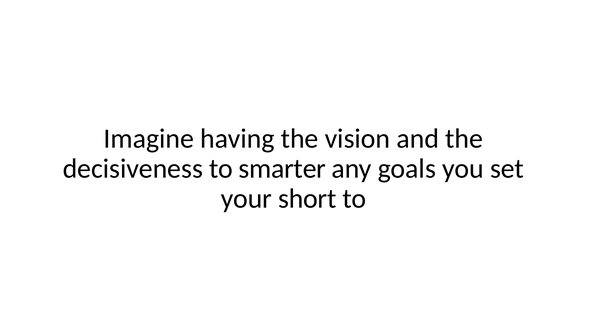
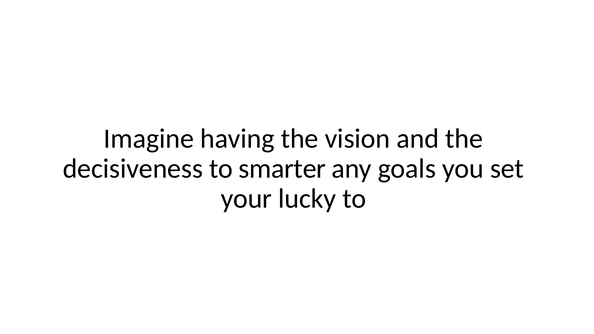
short: short -> lucky
